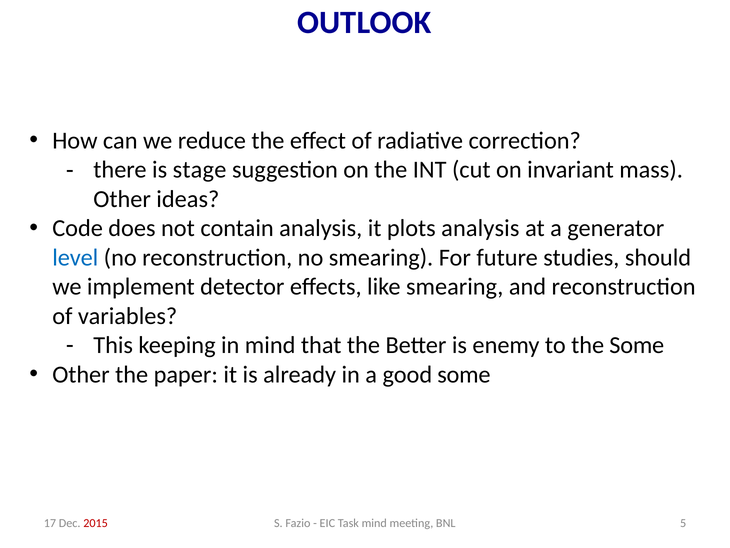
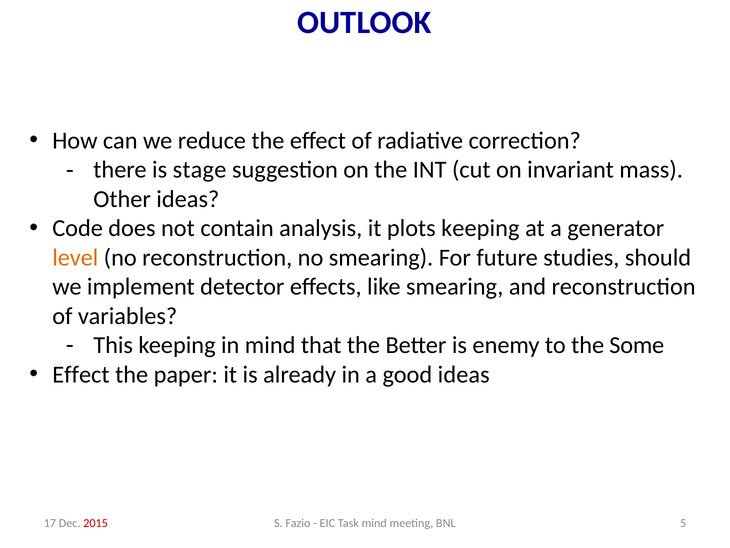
plots analysis: analysis -> keeping
level colour: blue -> orange
Other at (81, 374): Other -> Effect
good some: some -> ideas
